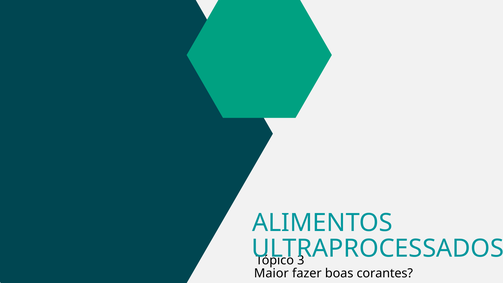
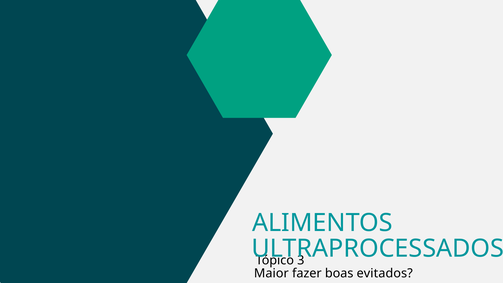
corantes: corantes -> evitados
